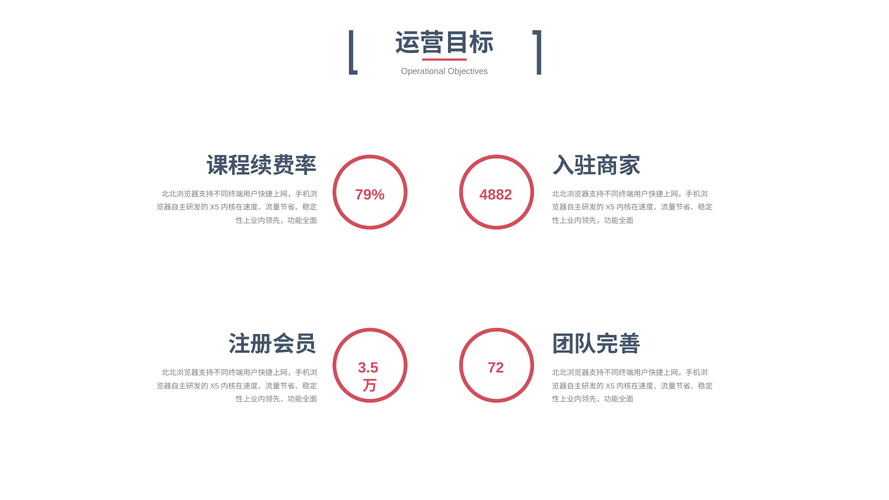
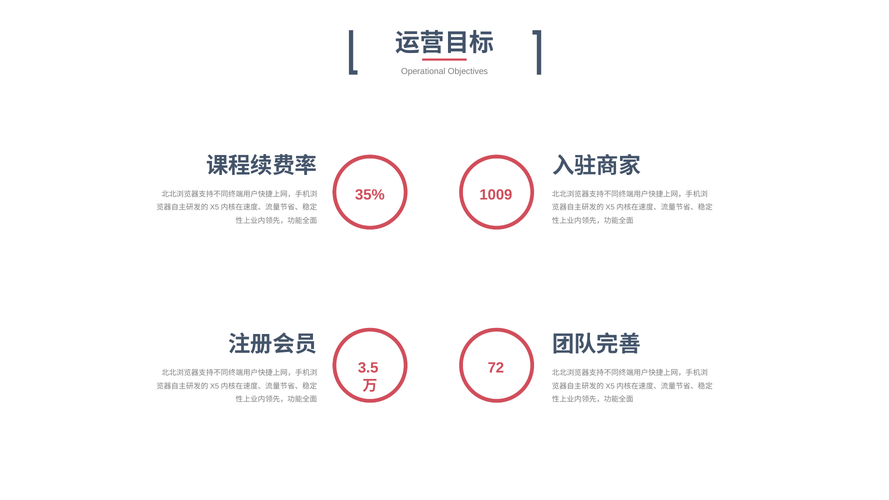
79%: 79% -> 35%
4882: 4882 -> 1009
